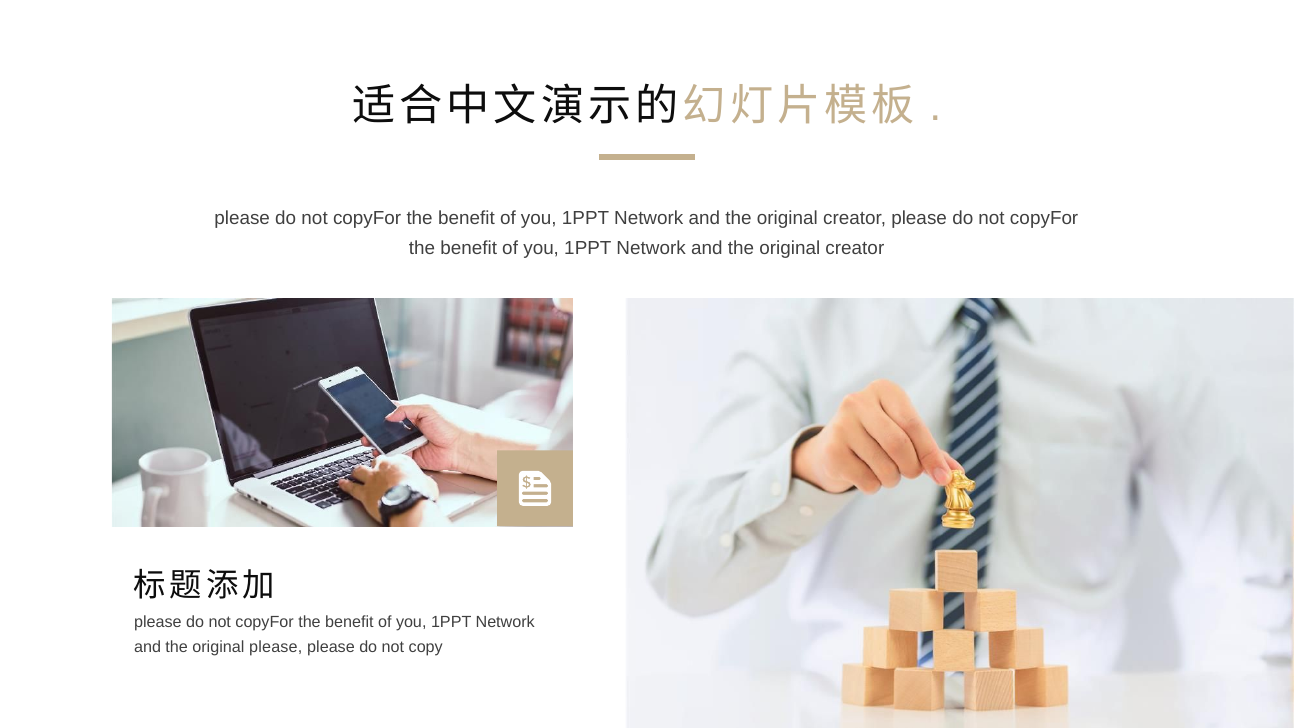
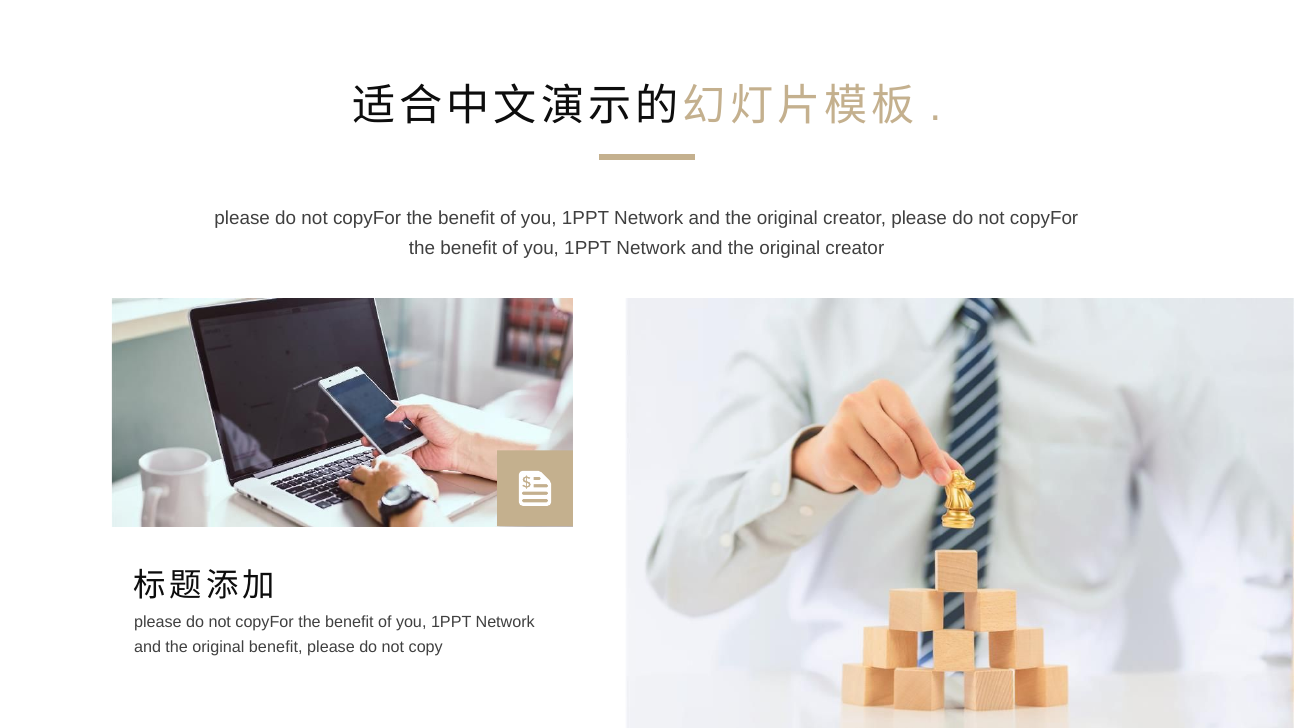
original please: please -> benefit
